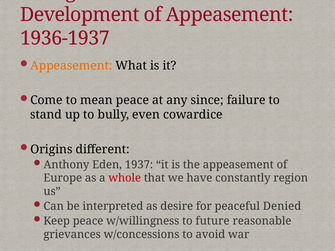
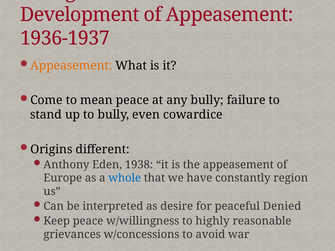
any since: since -> bully
1937: 1937 -> 1938
whole colour: red -> blue
future: future -> highly
